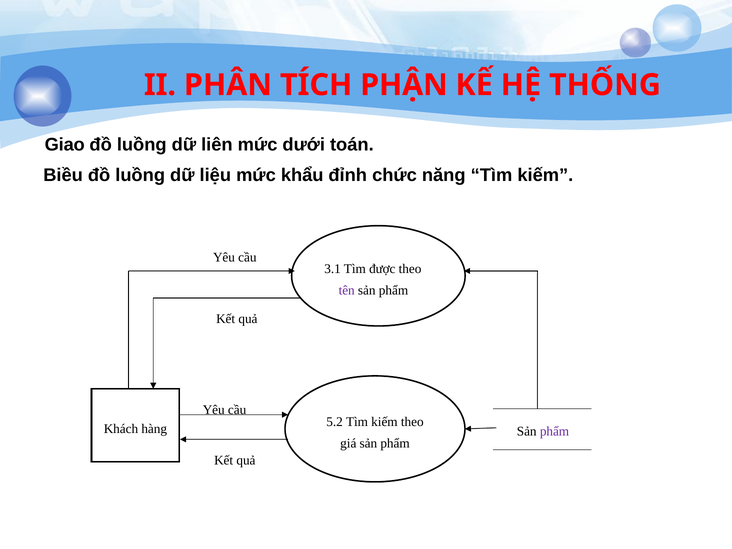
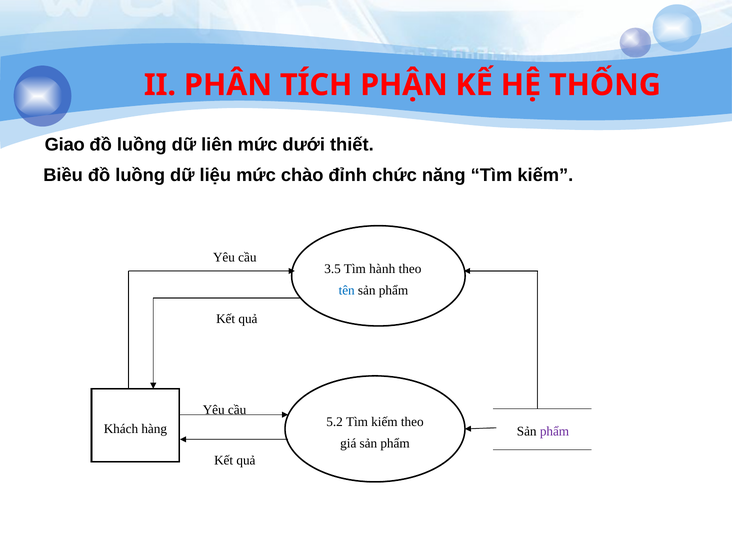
toán: toán -> thiết
khẩu: khẩu -> chào
3.1: 3.1 -> 3.5
được: được -> hành
tên colour: purple -> blue
